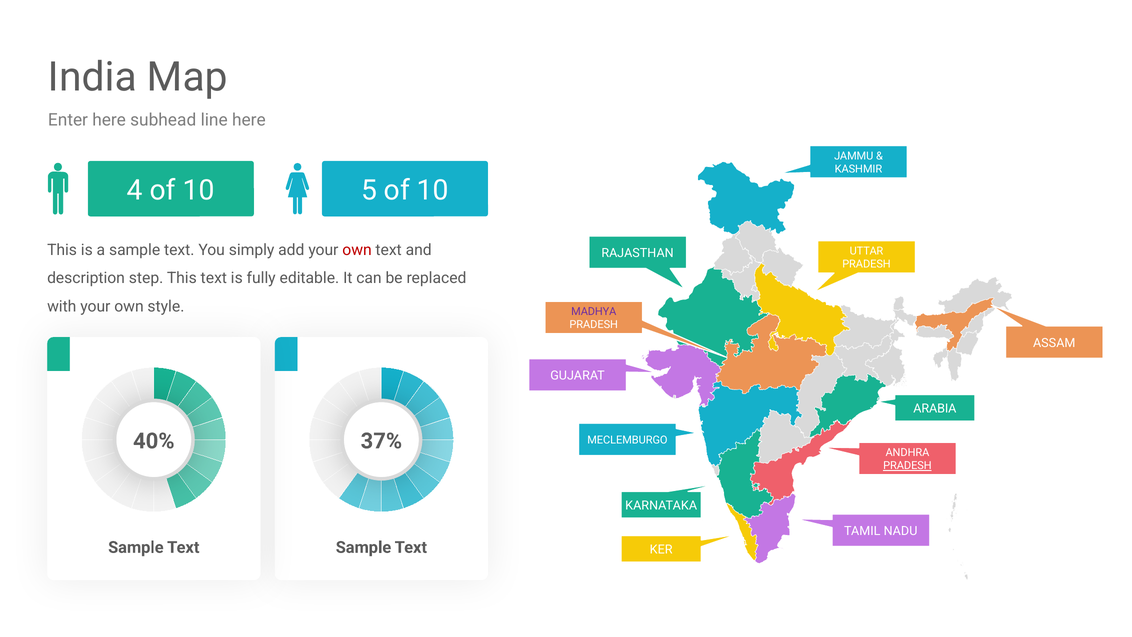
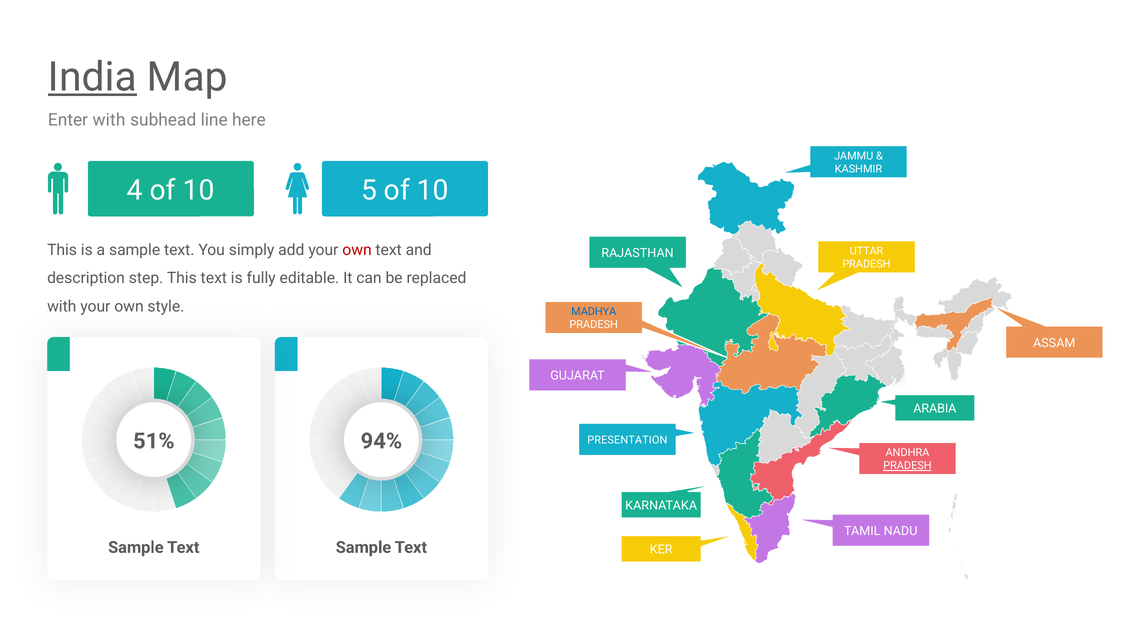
India underline: none -> present
Enter here: here -> with
MADHYA colour: purple -> blue
40%: 40% -> 51%
37%: 37% -> 94%
MECLEMBURGO: MECLEMBURGO -> PRESENTATION
